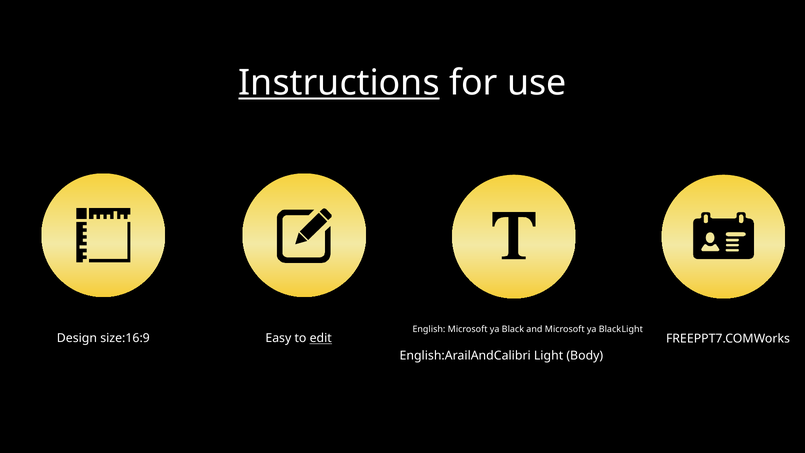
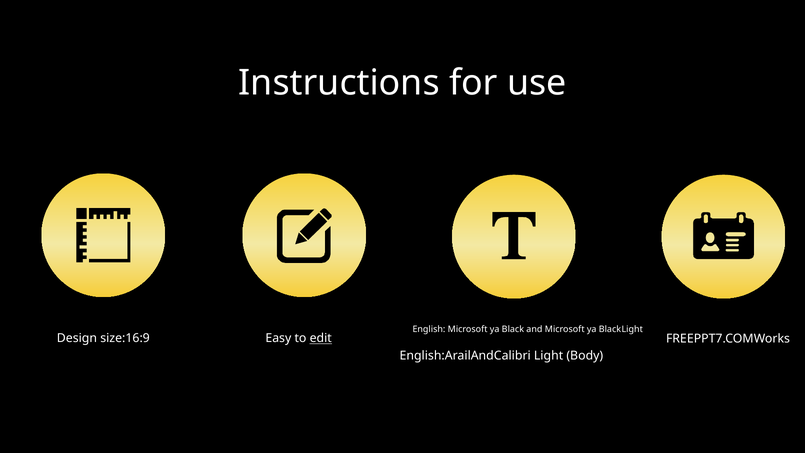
Instructions underline: present -> none
